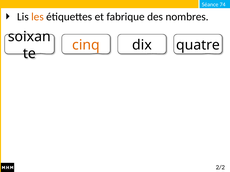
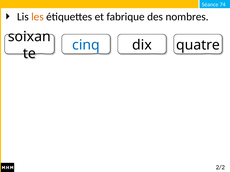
cinq colour: orange -> blue
